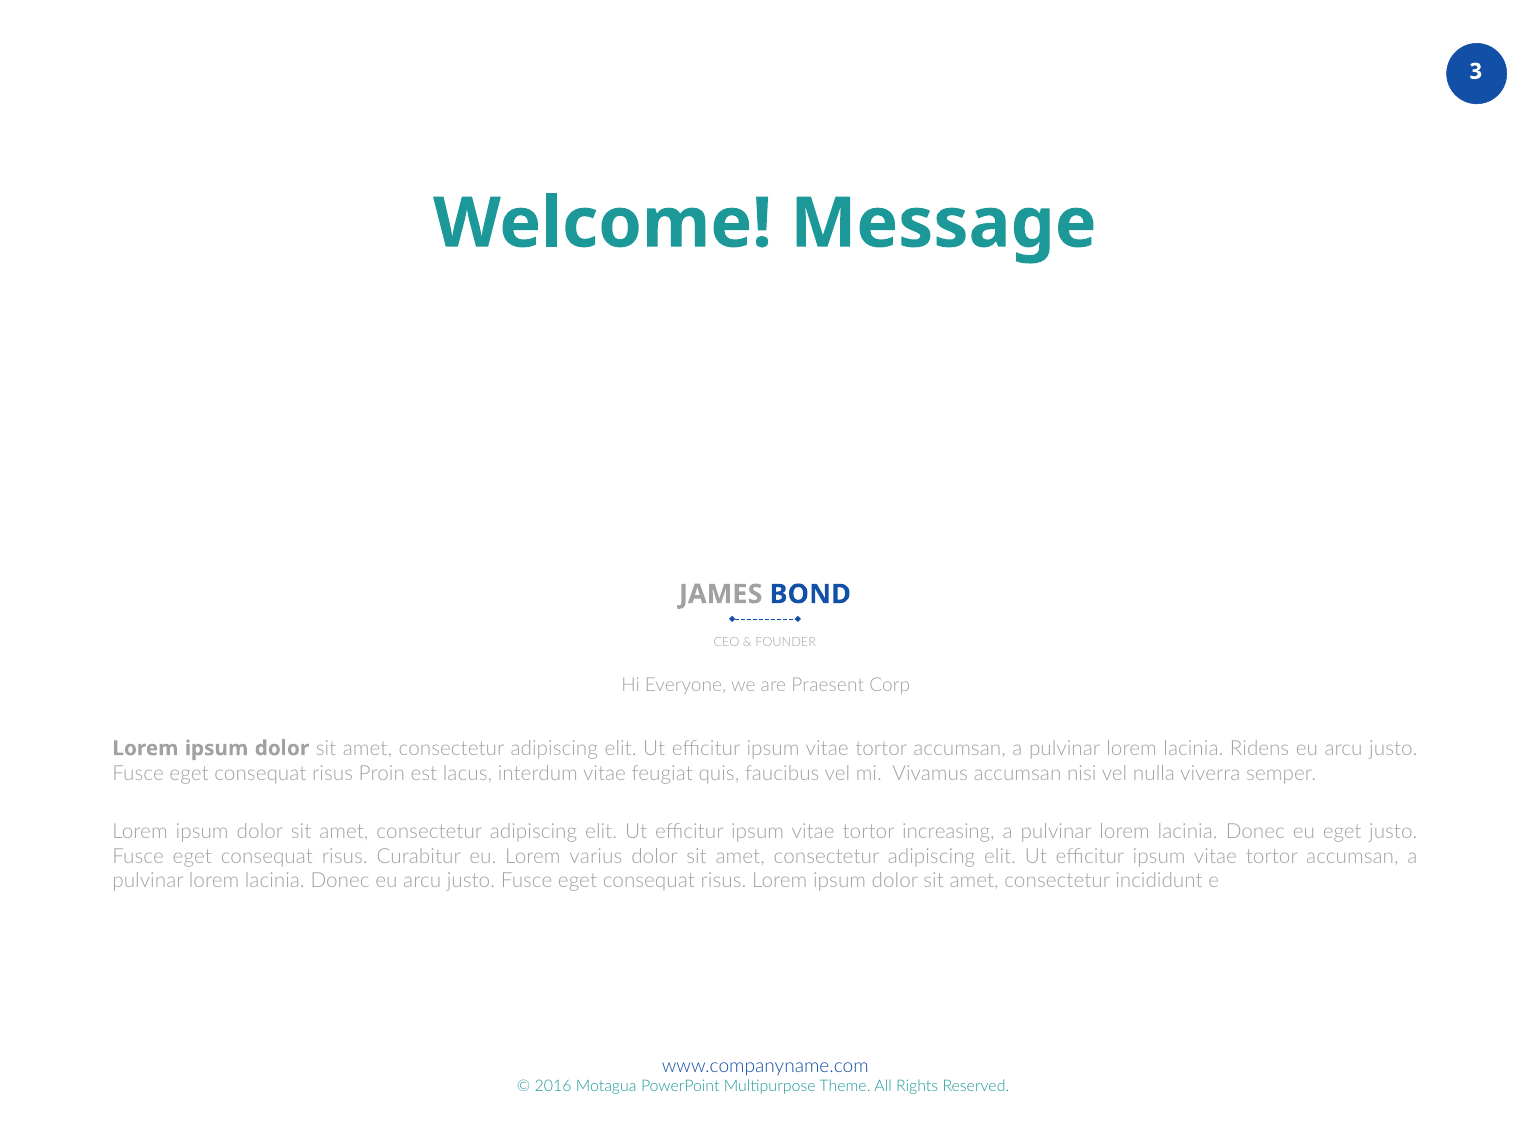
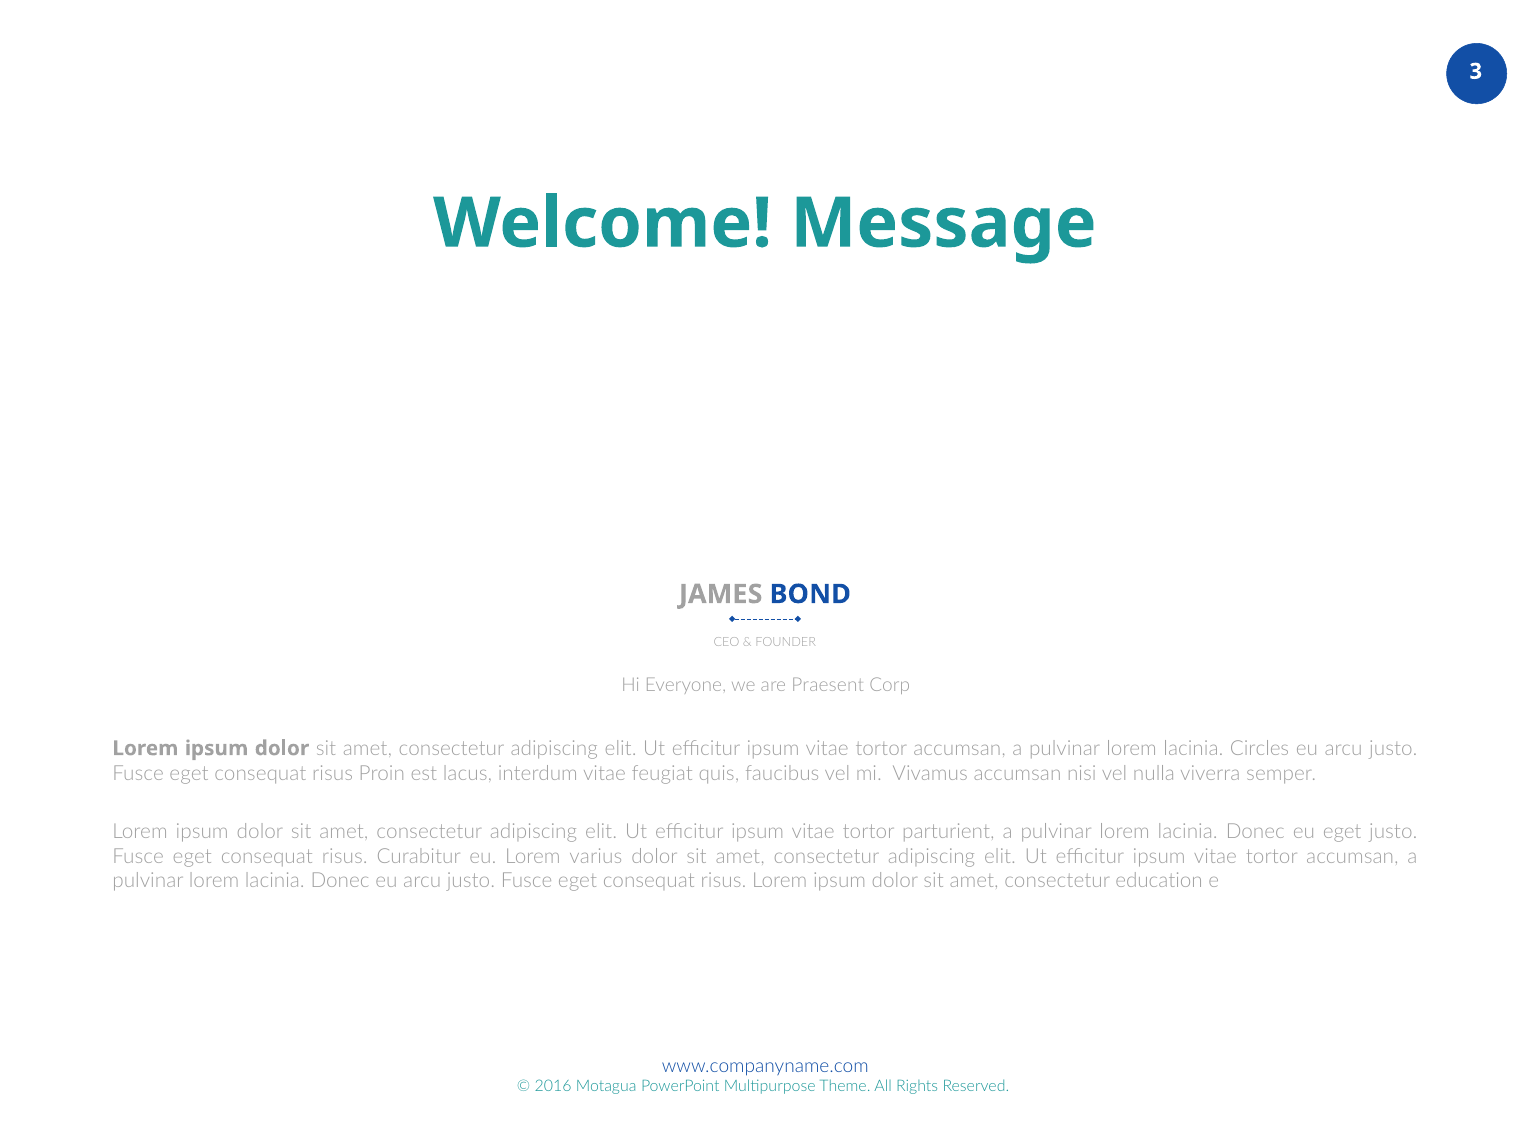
Ridens: Ridens -> Circles
increasing: increasing -> parturient
incididunt: incididunt -> education
